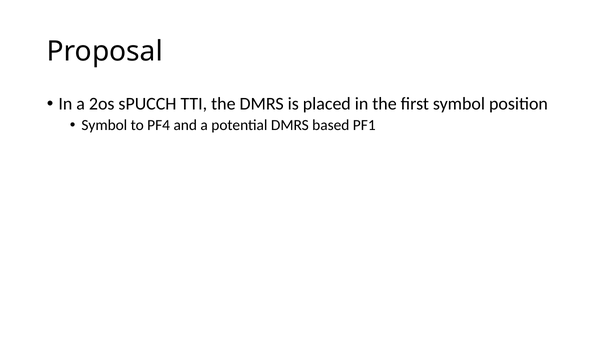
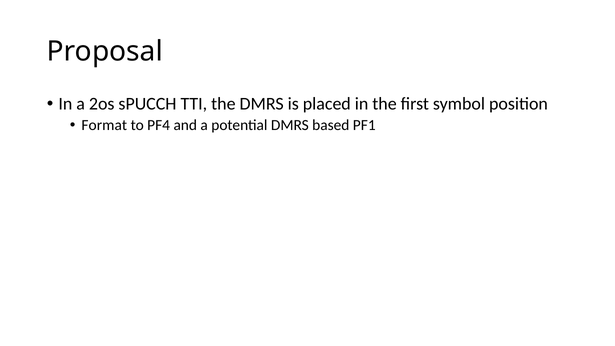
Symbol at (104, 125): Symbol -> Format
